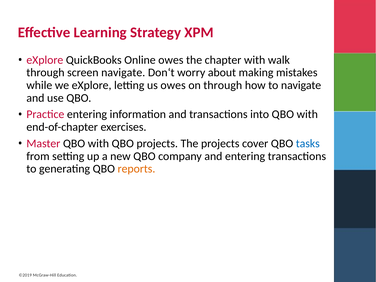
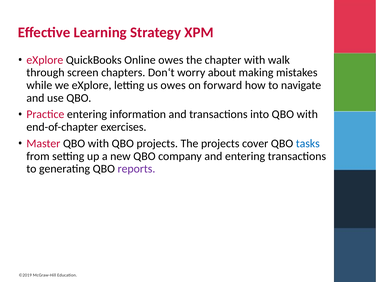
screen navigate: navigate -> chapters
on through: through -> forward
reports colour: orange -> purple
